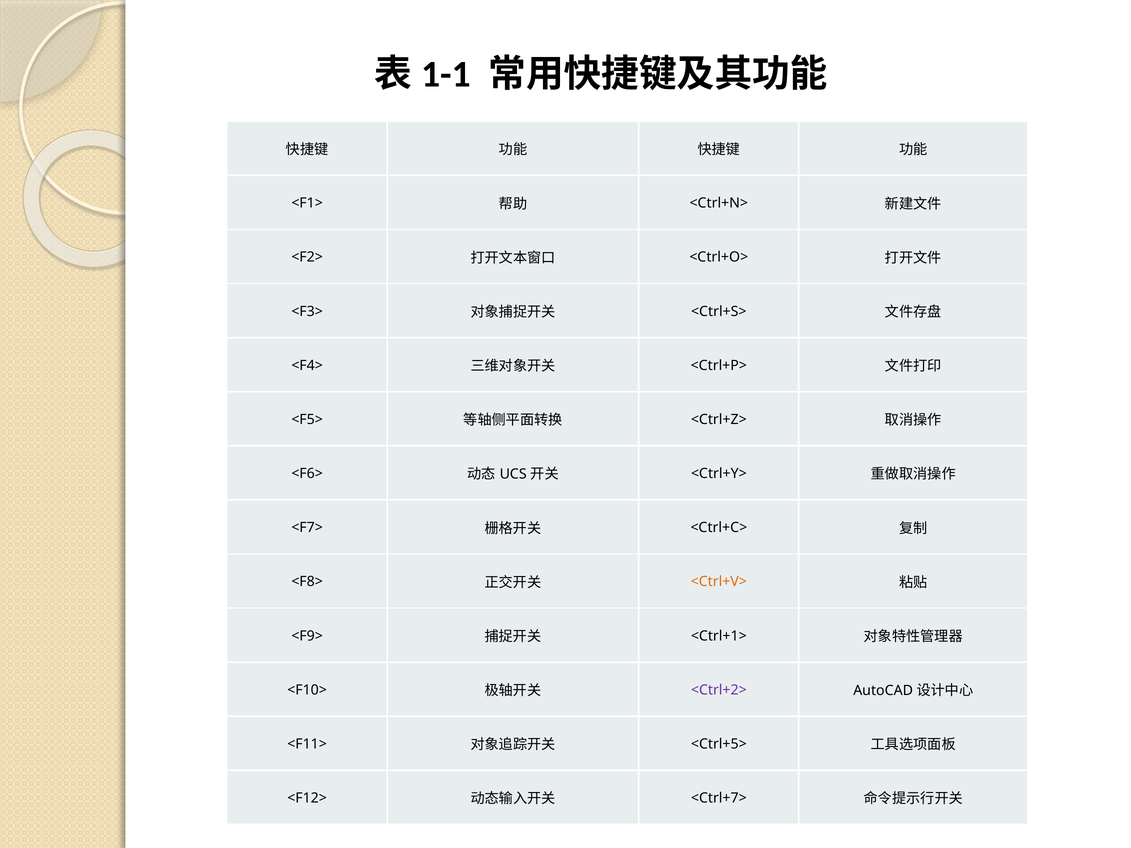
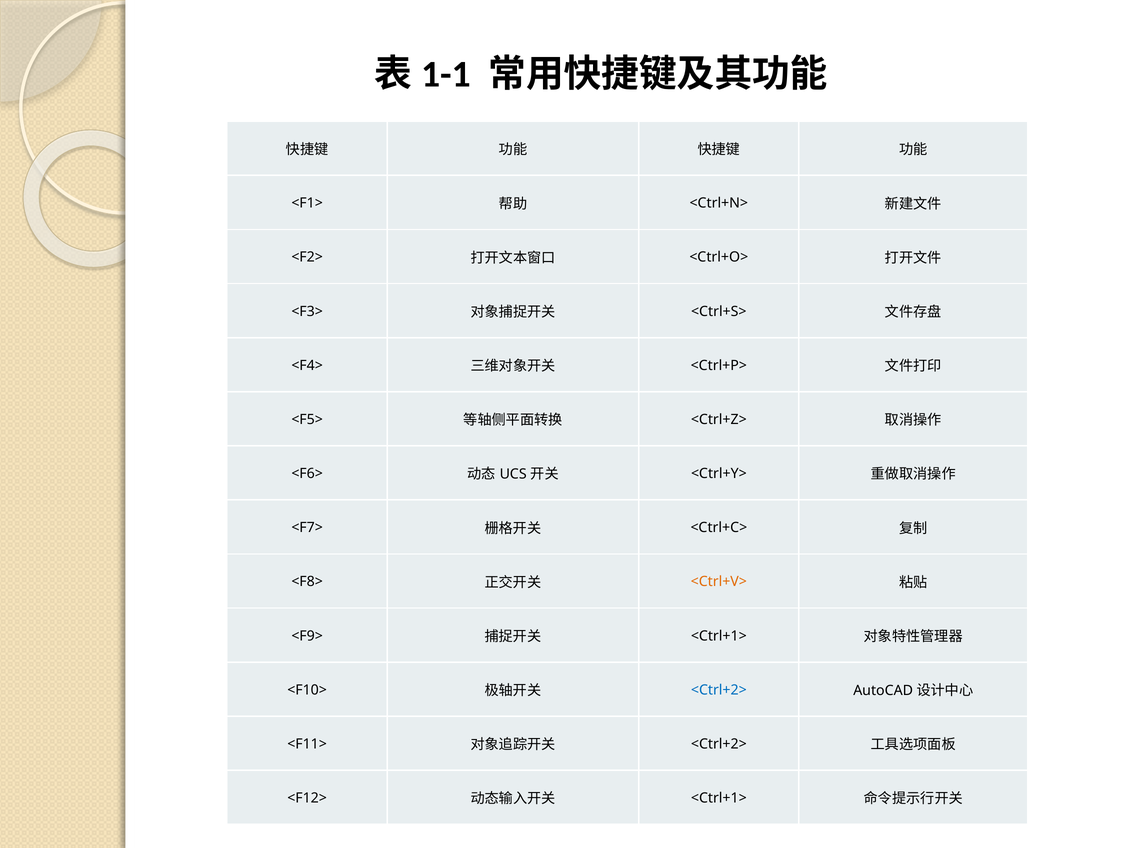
<Ctrl+2> at (719, 690) colour: purple -> blue
<Ctrl+5> at (719, 744): <Ctrl+5> -> <Ctrl+2>
<Ctrl+7> at (719, 798): <Ctrl+7> -> <Ctrl+1>
